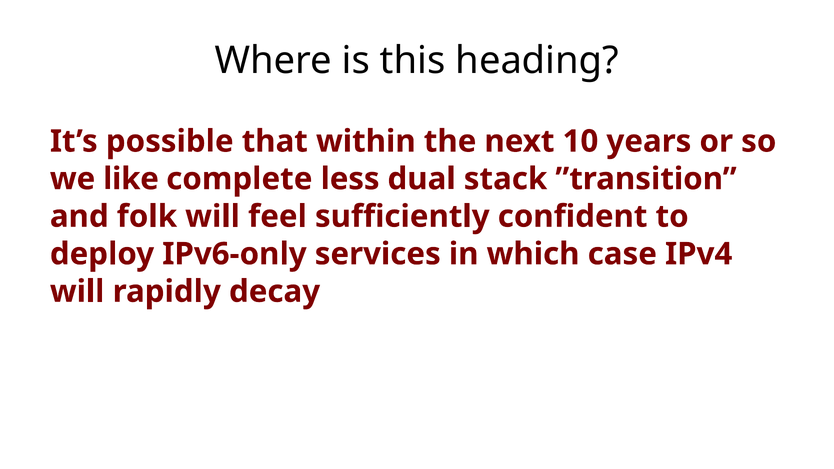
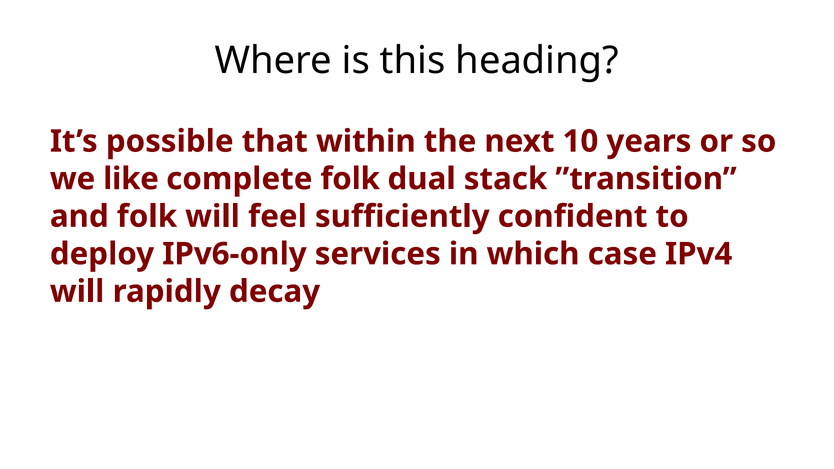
complete less: less -> folk
